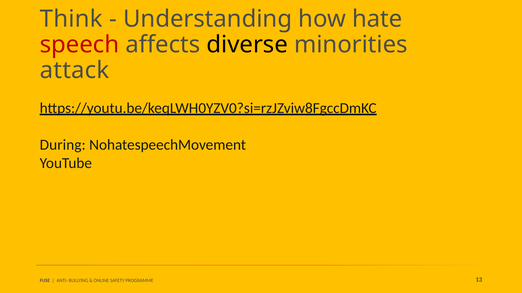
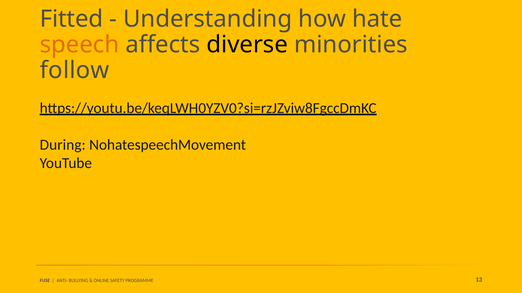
Think: Think -> Fitted
speech colour: red -> orange
attack: attack -> follow
